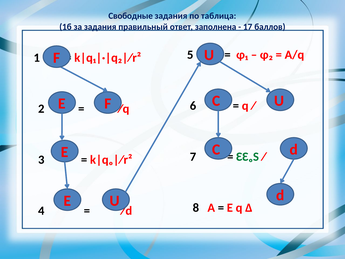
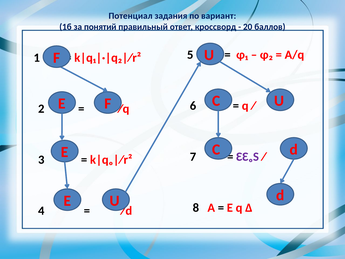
Свободные: Свободные -> Потенциал
таблица: таблица -> вариант
за задания: задания -> понятий
заполнена: заполнена -> кроссворд
17: 17 -> 20
ƐƐₒS colour: green -> purple
